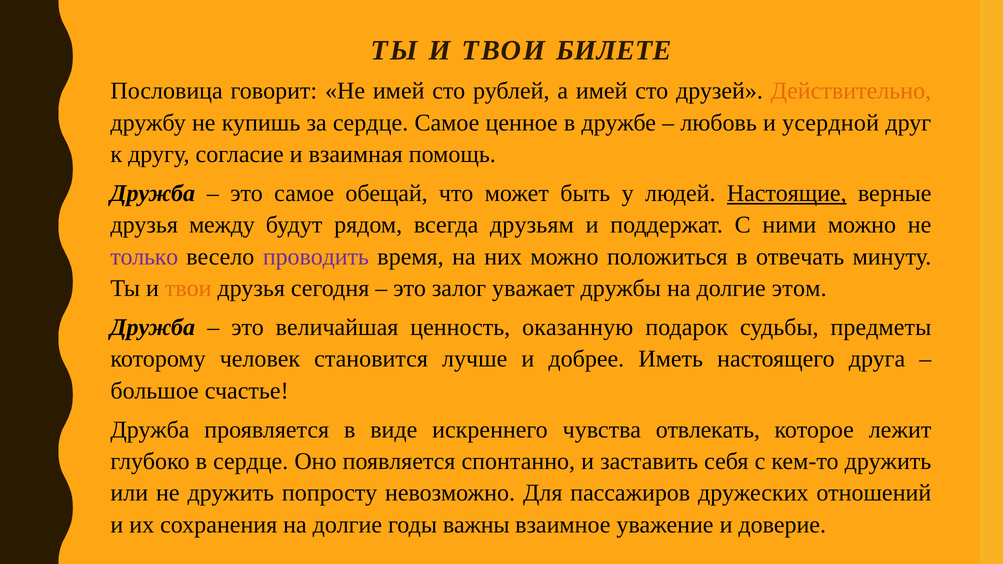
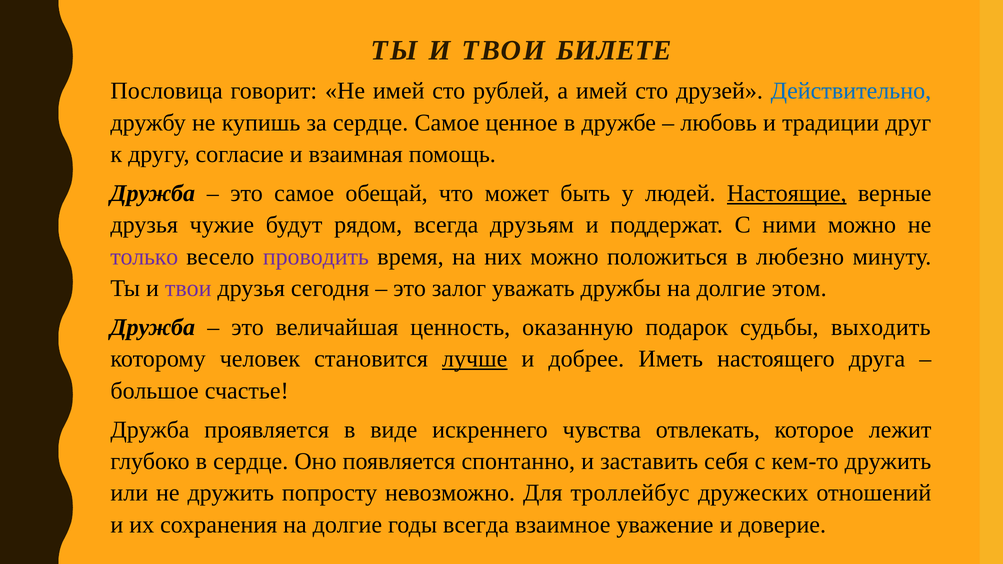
Действительно colour: orange -> blue
усердной: усердной -> традиции
между: между -> чужие
отвечать: отвечать -> любезно
твои at (188, 288) colour: orange -> purple
уважает: уважает -> уважать
предметы: предметы -> выходить
лучше underline: none -> present
пассажиров: пассажиров -> троллейбус
годы важны: важны -> всегда
